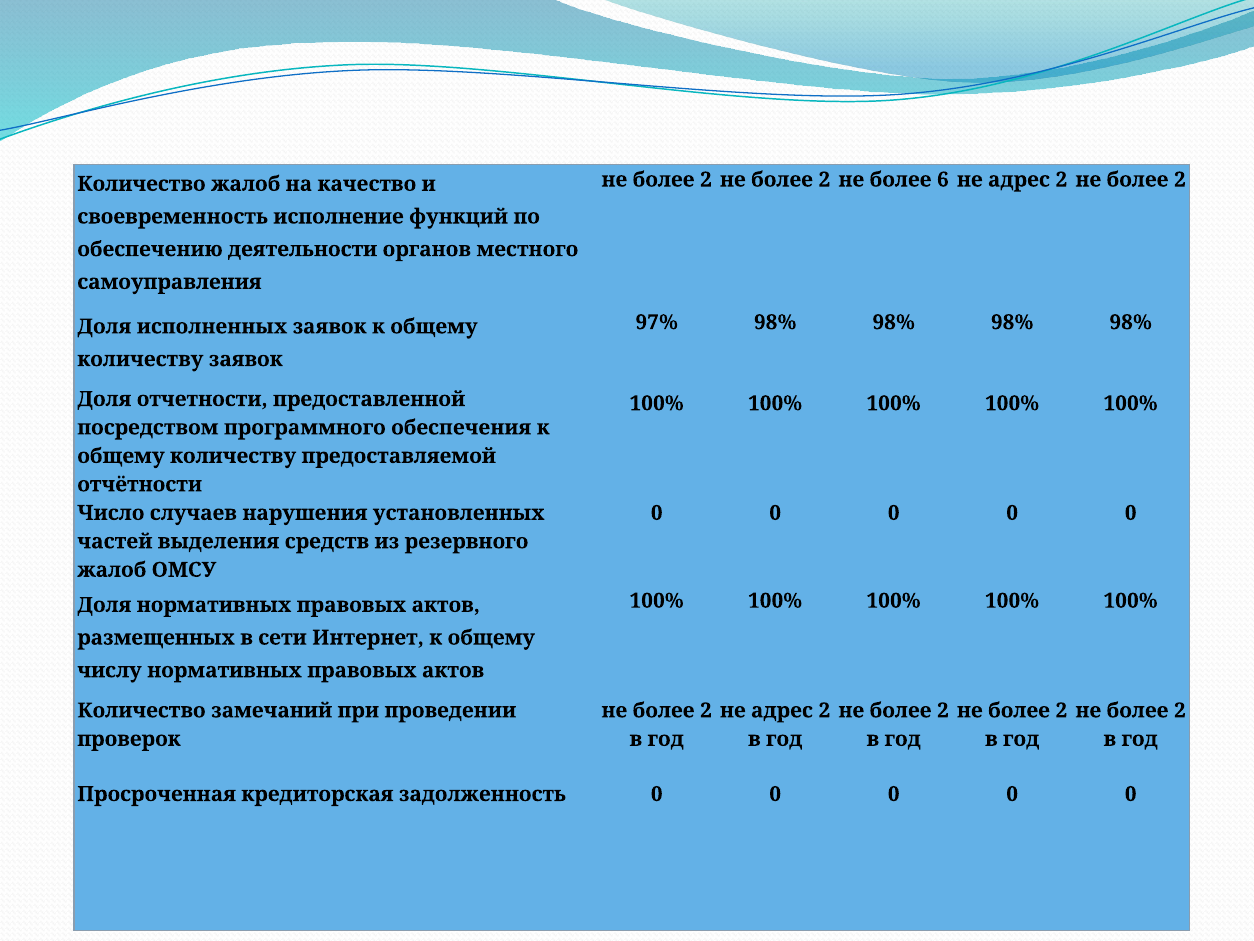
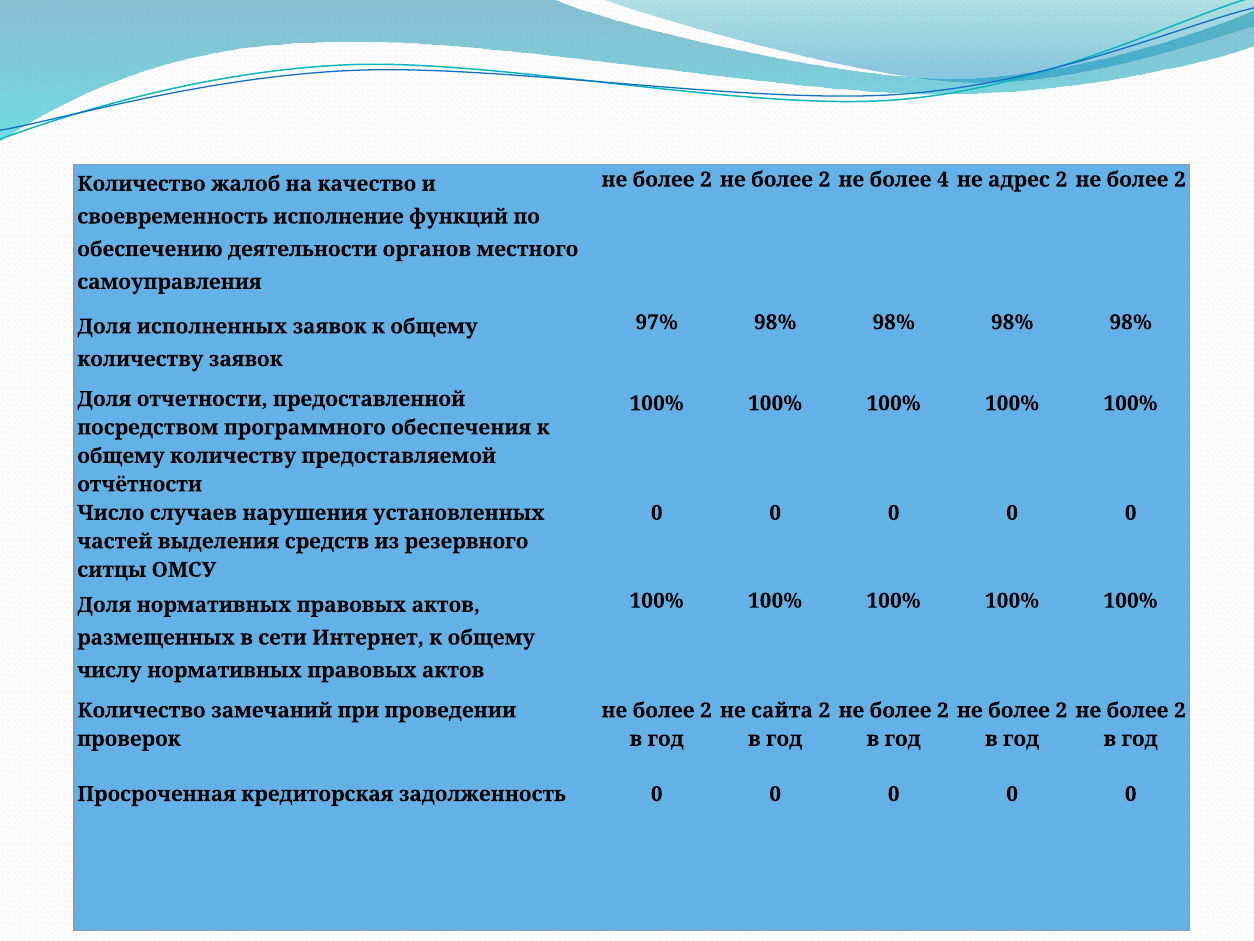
6: 6 -> 4
жалоб at (112, 570): жалоб -> ситцы
адрес at (782, 710): адрес -> сайта
